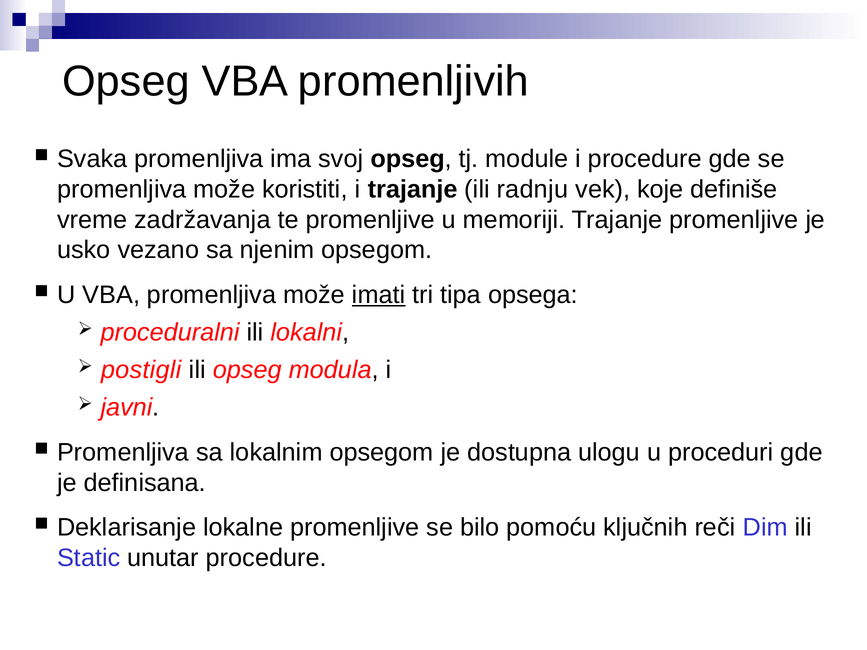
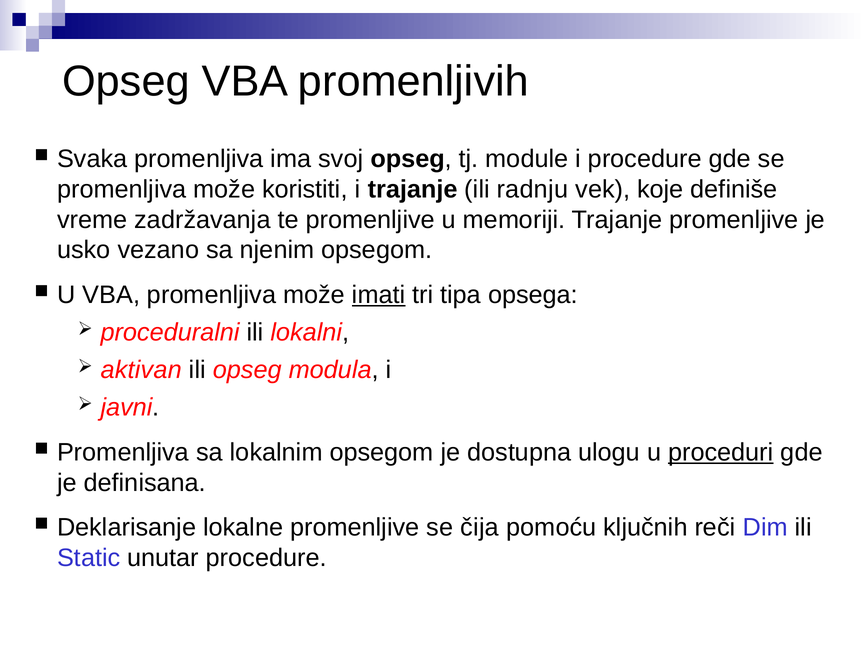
postigli: postigli -> aktivan
proceduri underline: none -> present
bilo: bilo -> čija
